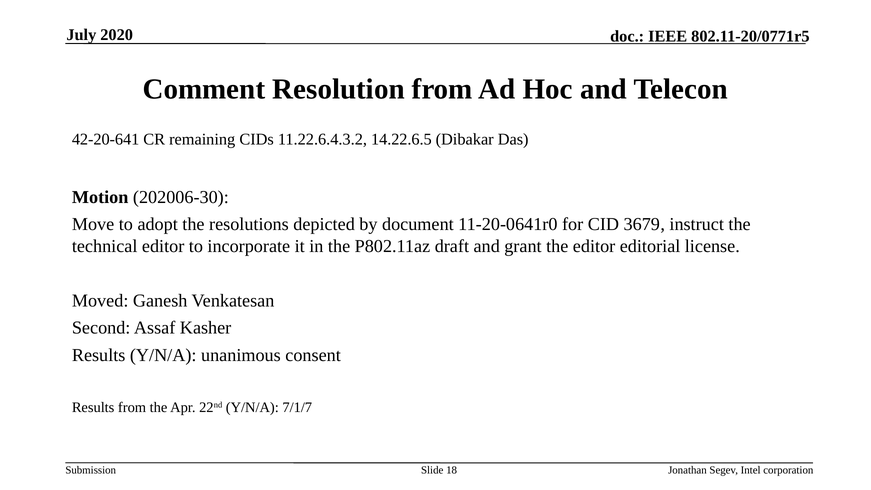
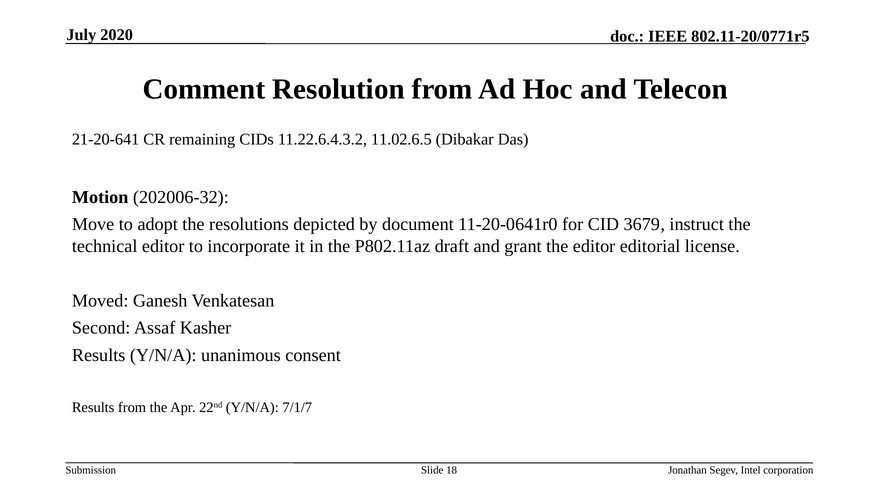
42-20-641: 42-20-641 -> 21-20-641
14.22.6.5: 14.22.6.5 -> 11.02.6.5
202006-30: 202006-30 -> 202006-32
